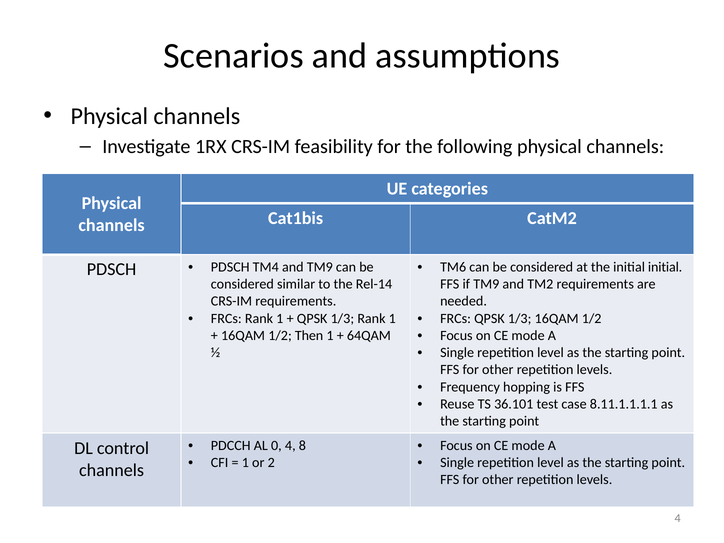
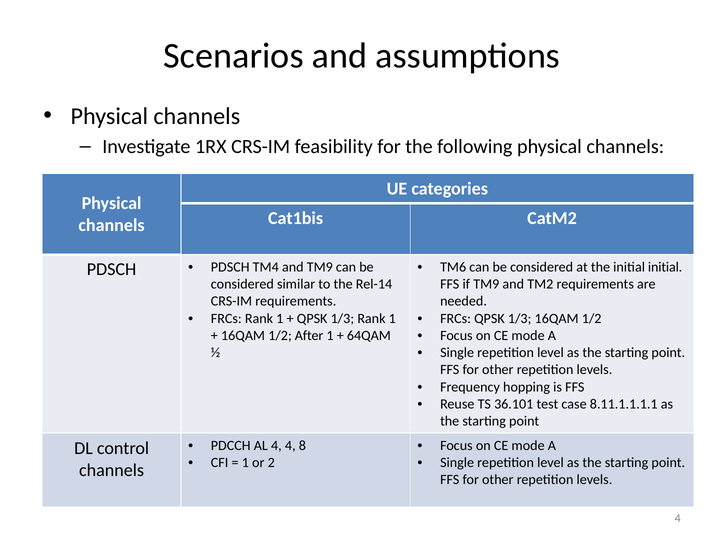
Then: Then -> After
AL 0: 0 -> 4
